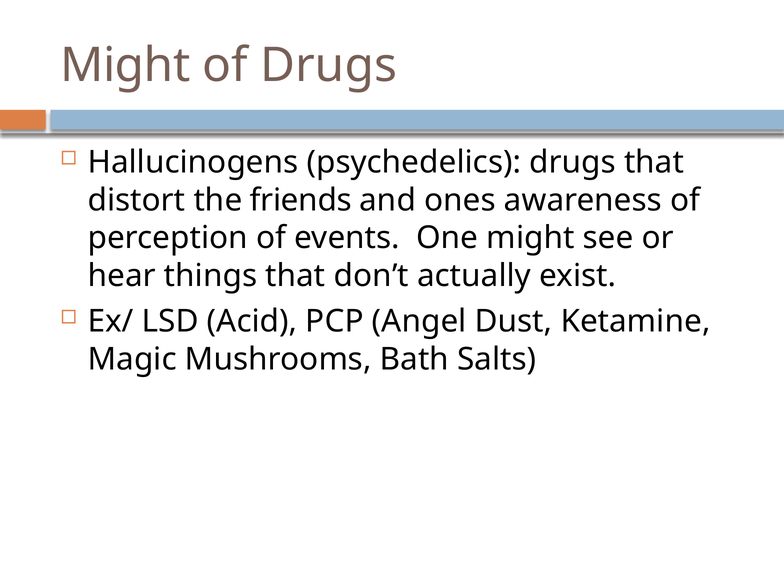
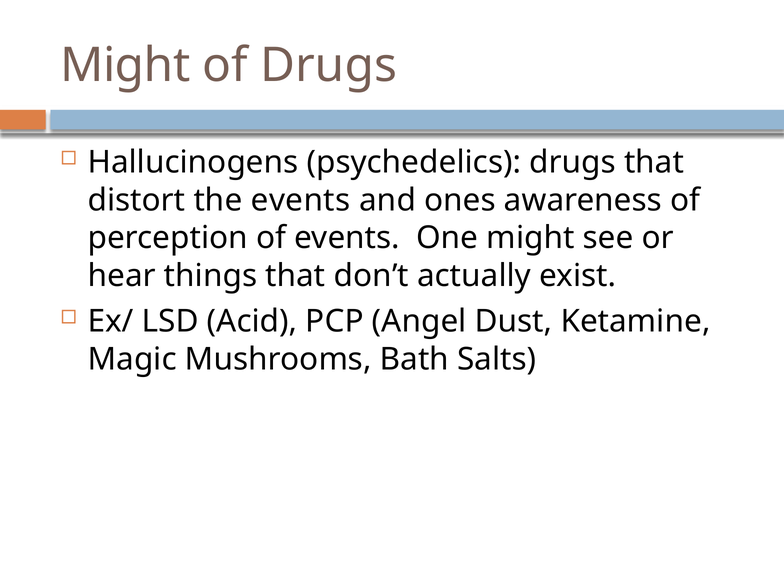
the friends: friends -> events
